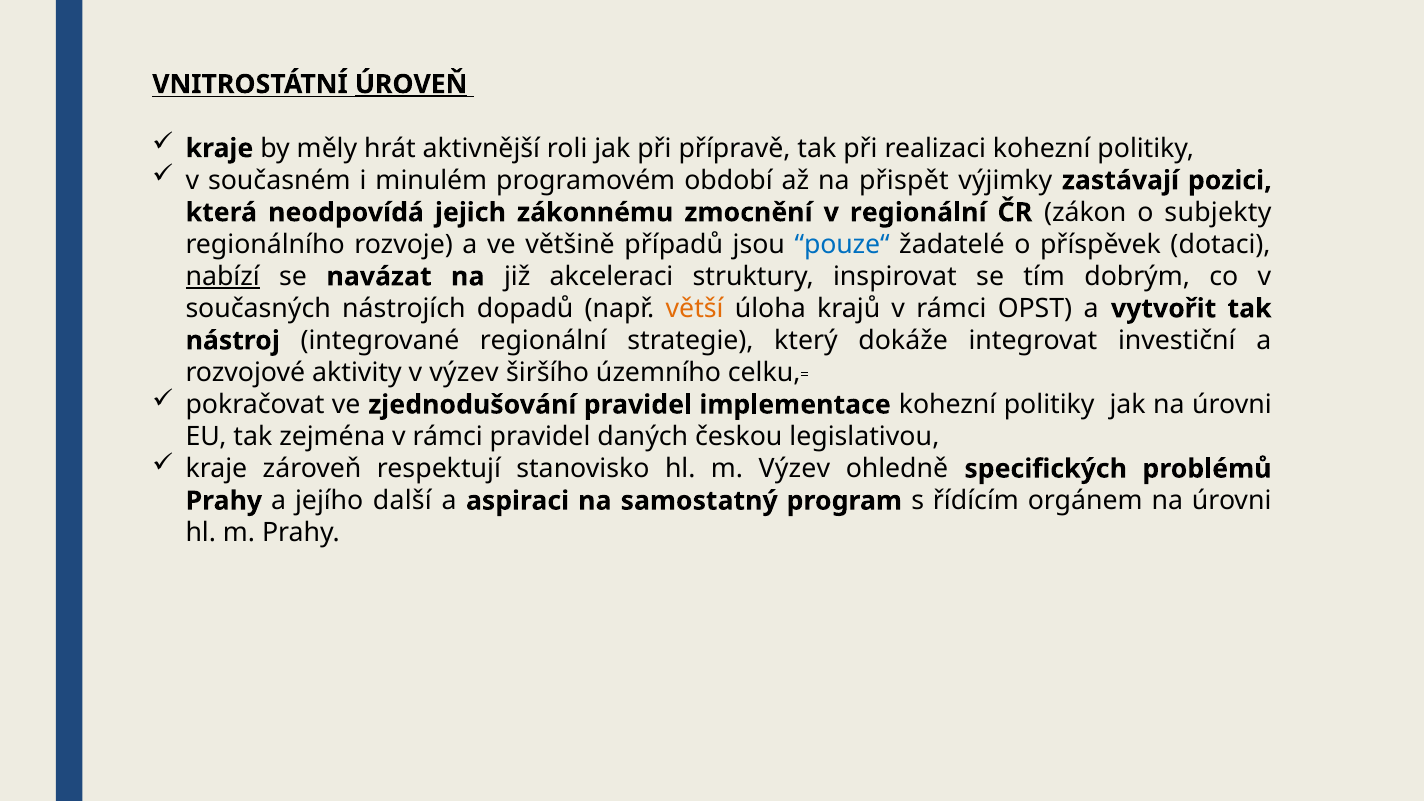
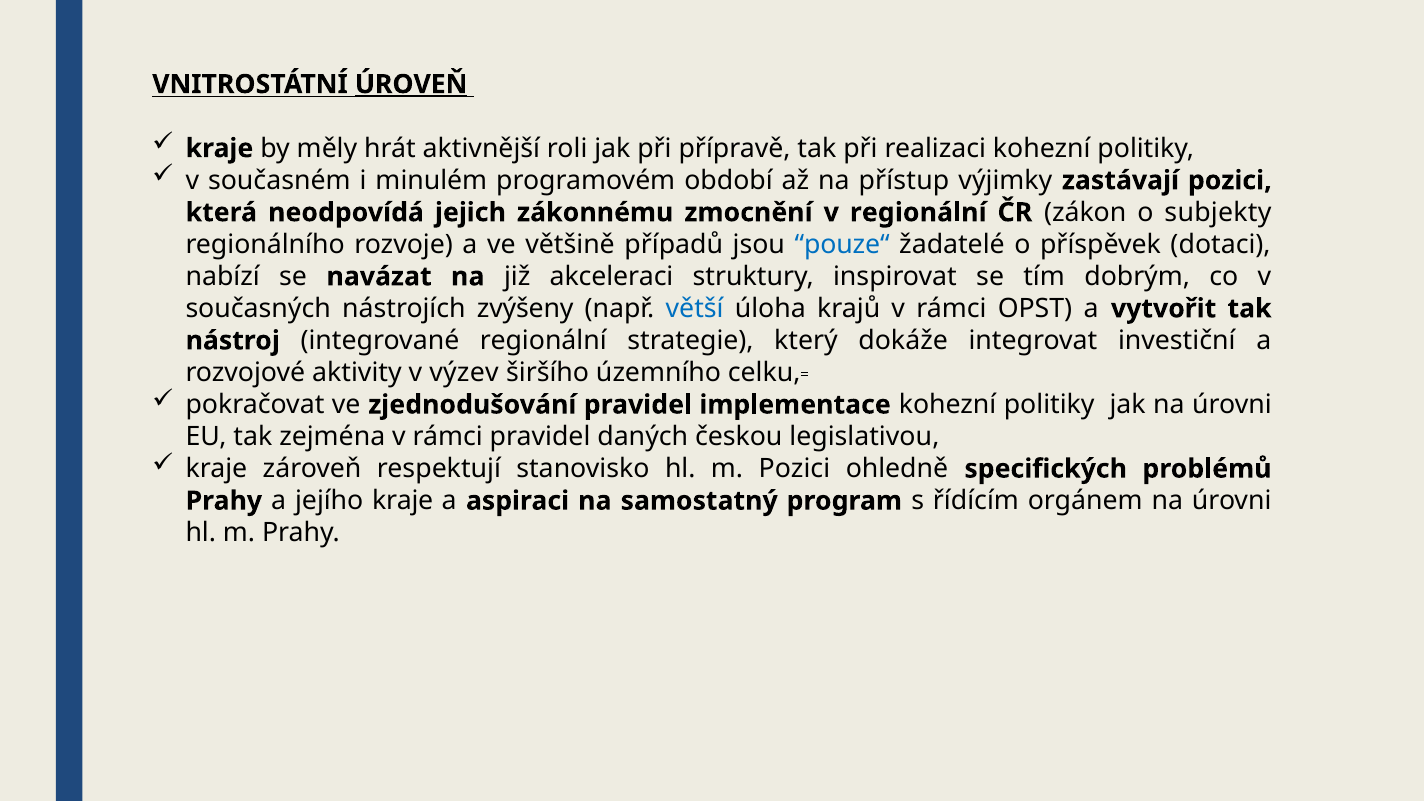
přispět: přispět -> přístup
nabízí underline: present -> none
dopadů: dopadů -> zvýšeny
větší colour: orange -> blue
m Výzev: Výzev -> Pozici
jejího další: další -> kraje
